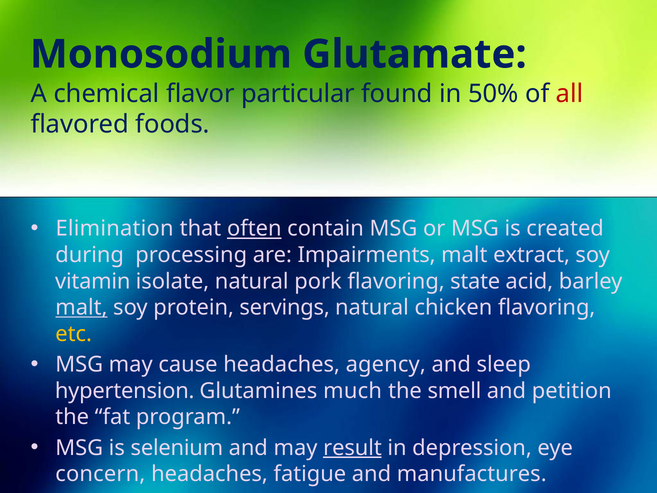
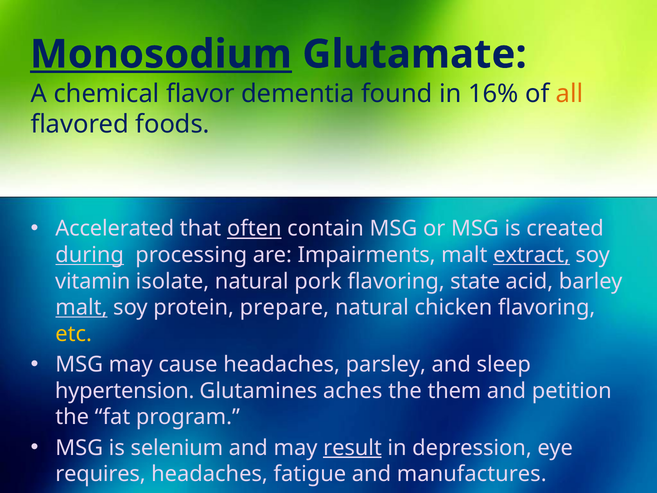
Monosodium underline: none -> present
particular: particular -> dementia
50%: 50% -> 16%
all colour: red -> orange
Elimination: Elimination -> Accelerated
during underline: none -> present
extract underline: none -> present
servings: servings -> prepare
agency: agency -> parsley
much: much -> aches
smell: smell -> them
concern: concern -> requires
